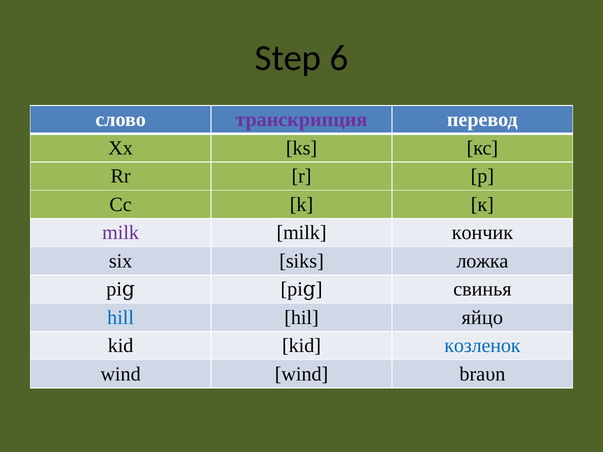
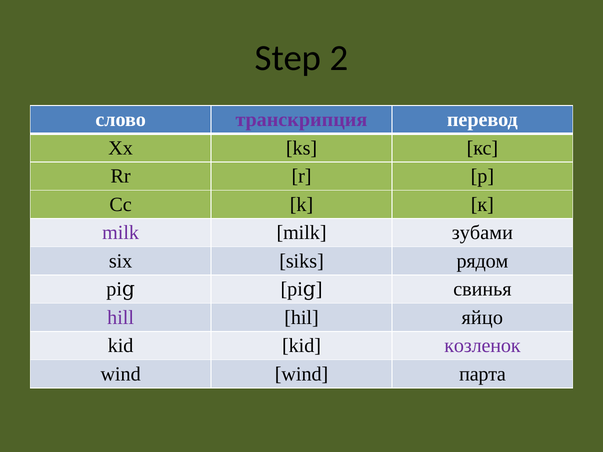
6: 6 -> 2
кончик: кончик -> зубами
ложка: ложка -> рядом
hill colour: blue -> purple
козленок colour: blue -> purple
braυn: braυn -> парта
